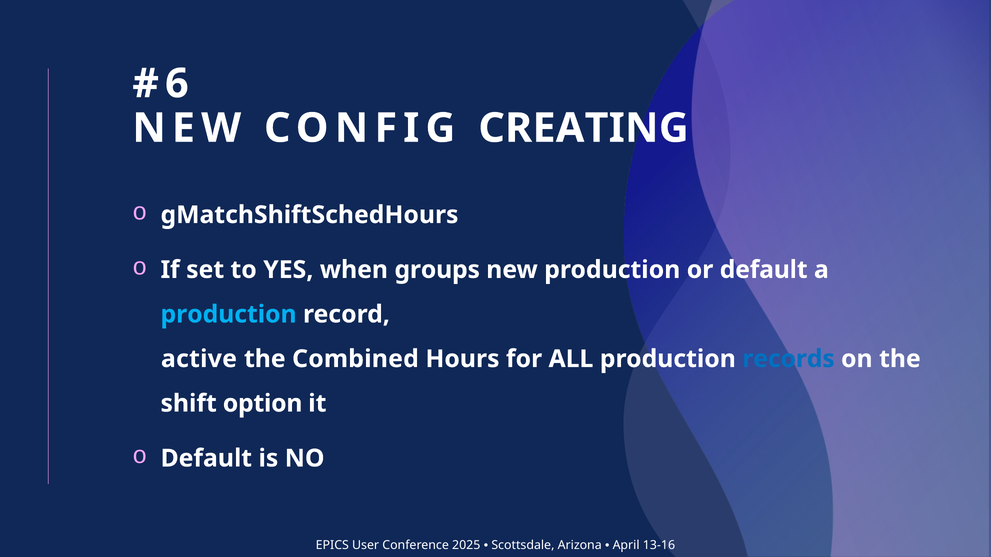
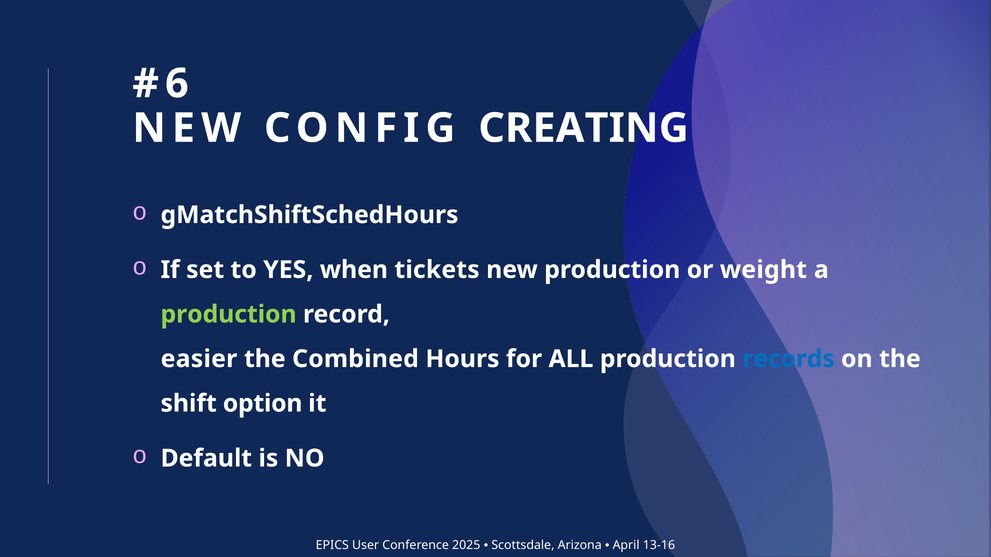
groups: groups -> tickets
or default: default -> weight
production at (229, 315) colour: light blue -> light green
active: active -> easier
